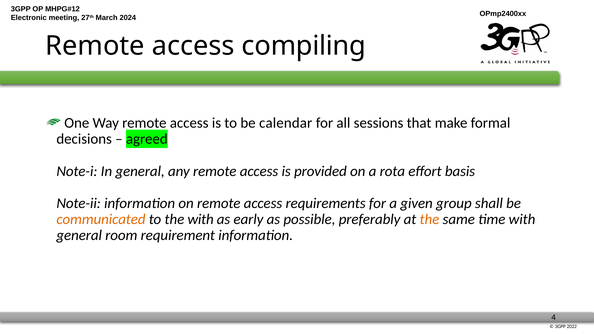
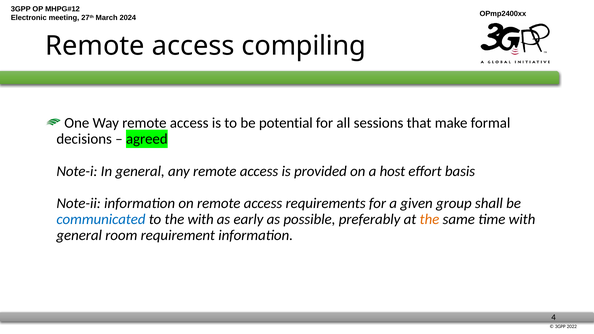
calendar: calendar -> potential
rota: rota -> host
communicated colour: orange -> blue
